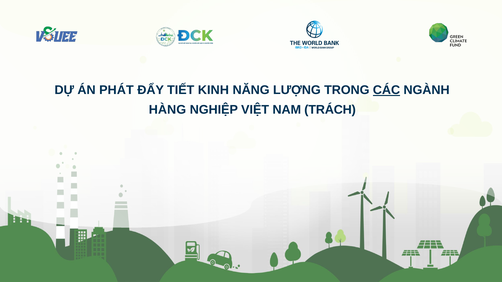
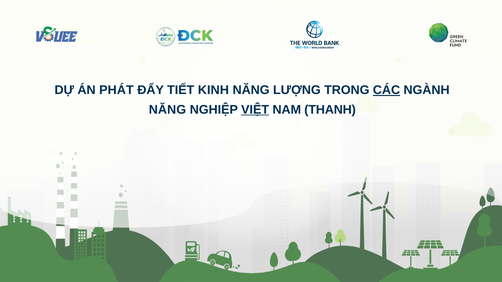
HÀNG at (167, 110): HÀNG -> NĂNG
VIỆT underline: none -> present
TRÁCH: TRÁCH -> THANH
